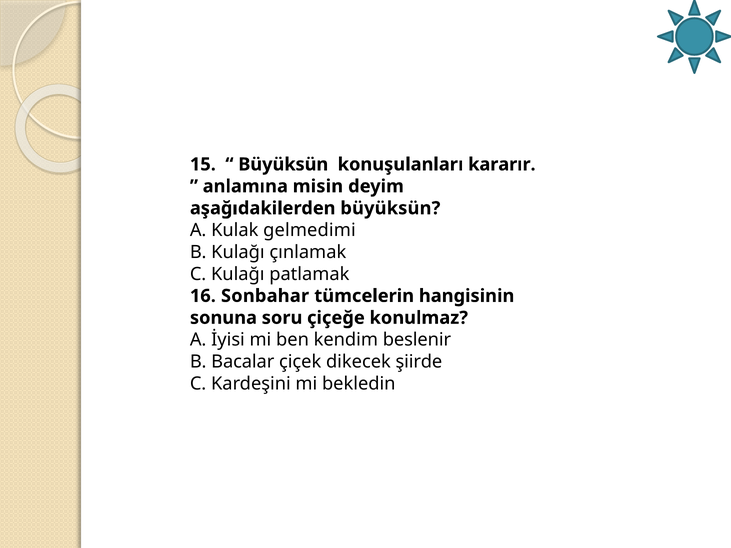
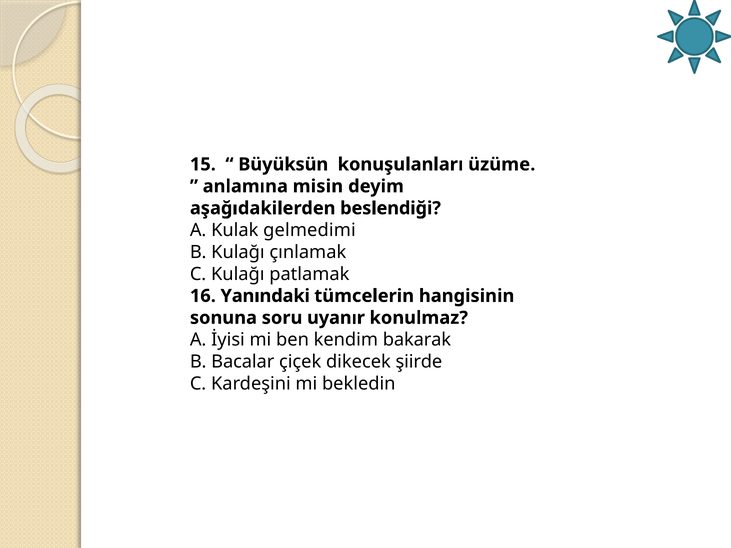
kararır: kararır -> üzüme
aşağıdakilerden büyüksün: büyüksün -> beslendiği
Sonbahar: Sonbahar -> Yanındaki
çiçeğe: çiçeğe -> uyanır
beslenir: beslenir -> bakarak
